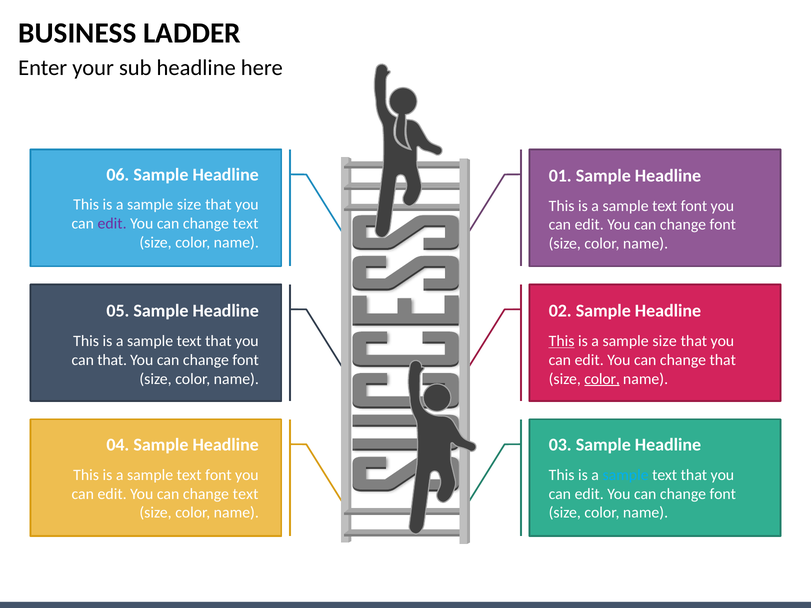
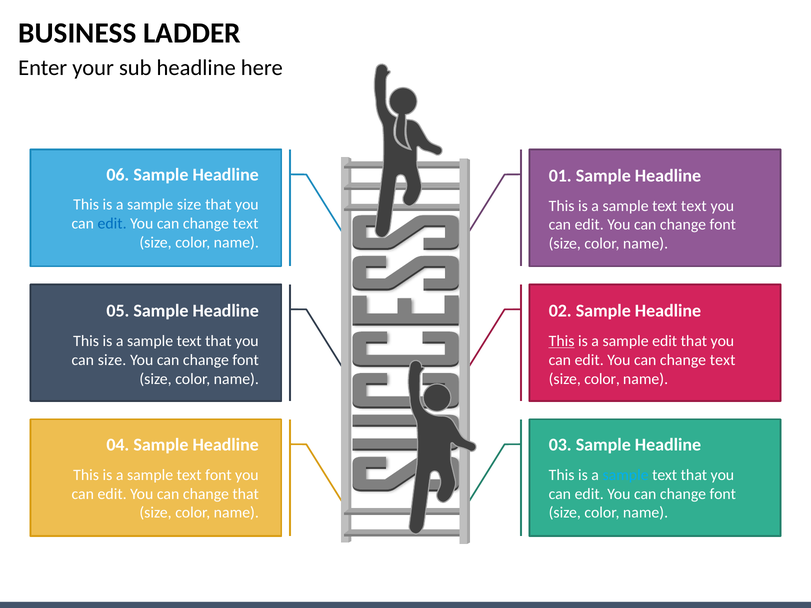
font at (694, 206): font -> text
edit at (112, 224) colour: purple -> blue
size at (665, 341): size -> edit
can that: that -> size
that at (723, 360): that -> text
color at (602, 379) underline: present -> none
text at (246, 494): text -> that
